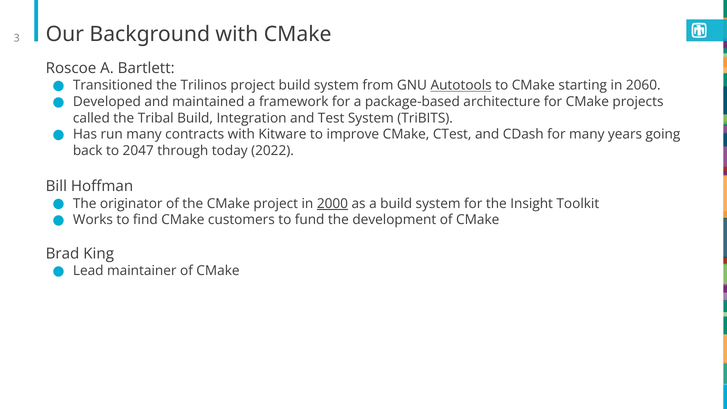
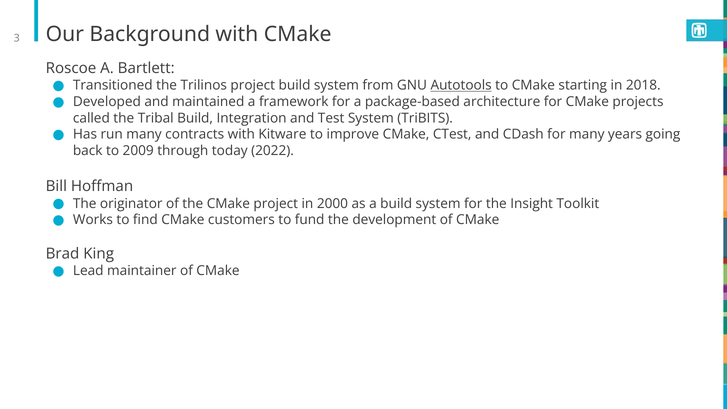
2060: 2060 -> 2018
2047: 2047 -> 2009
2000 underline: present -> none
